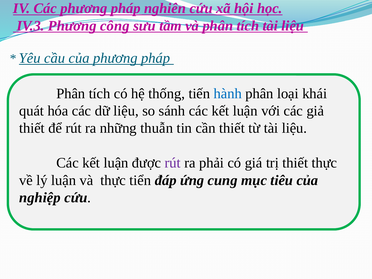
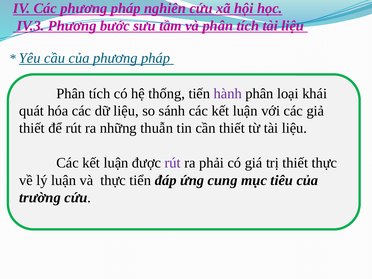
công: công -> bước
hành colour: blue -> purple
nghiệp: nghiệp -> trường
